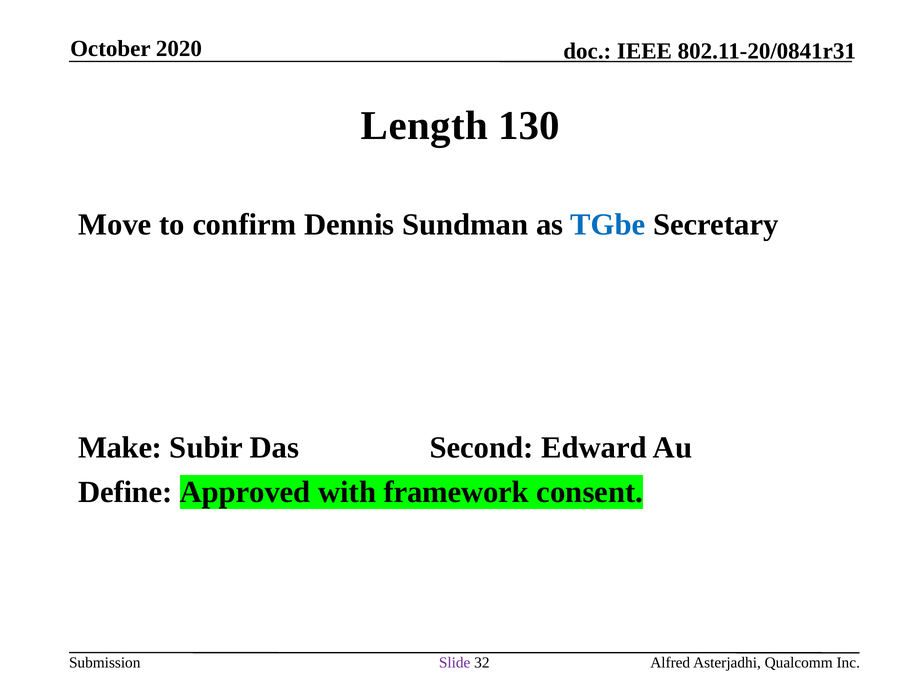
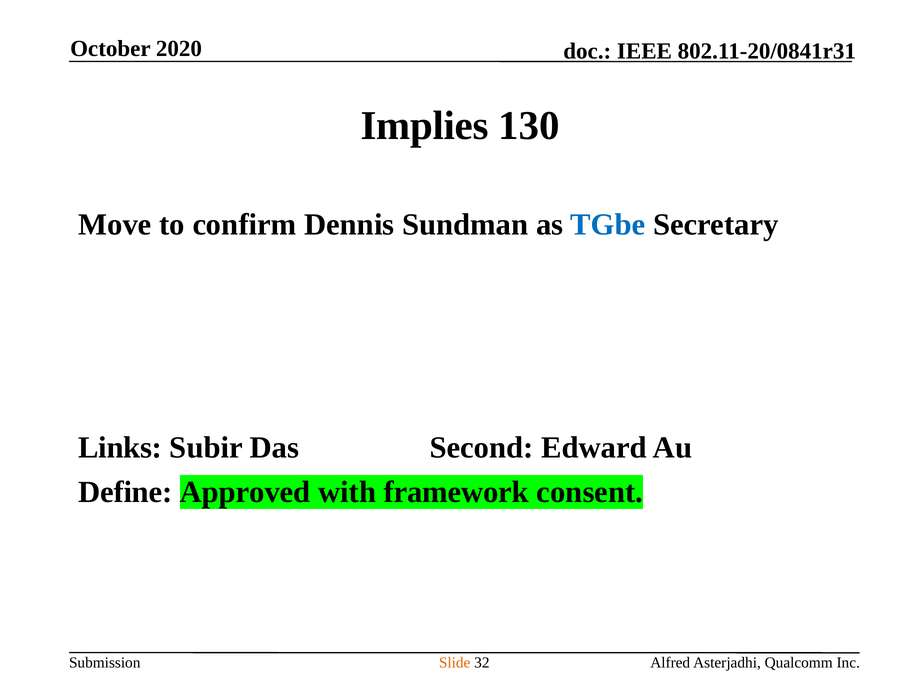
Length: Length -> Implies
Make: Make -> Links
Slide colour: purple -> orange
